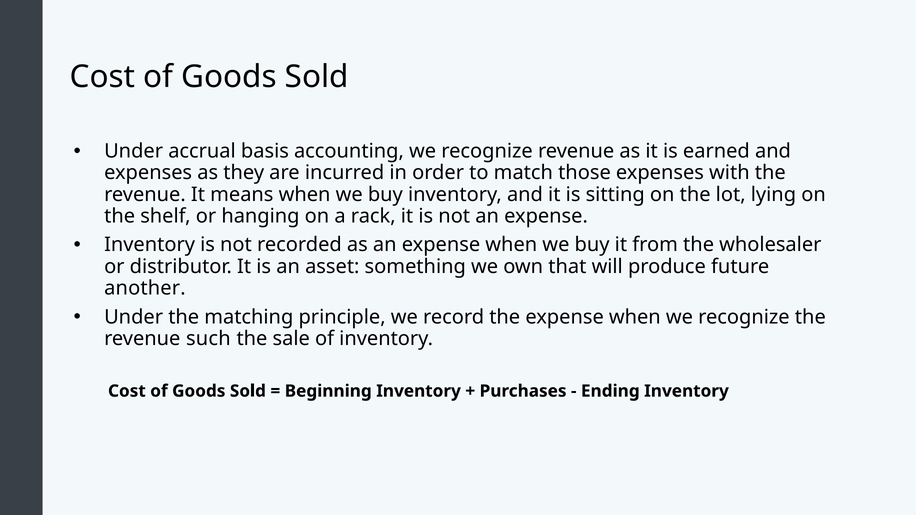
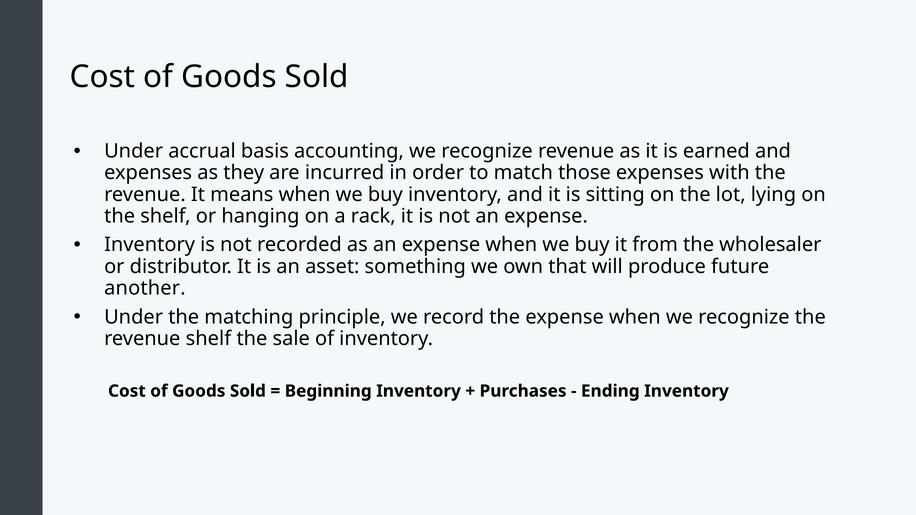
revenue such: such -> shelf
